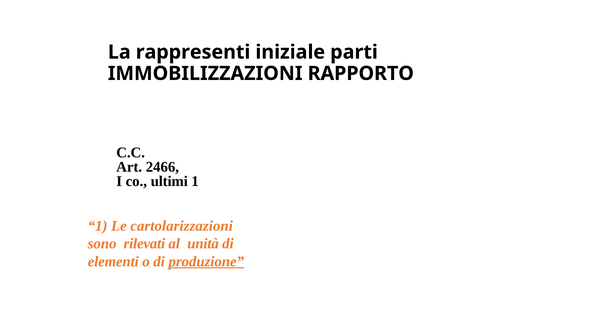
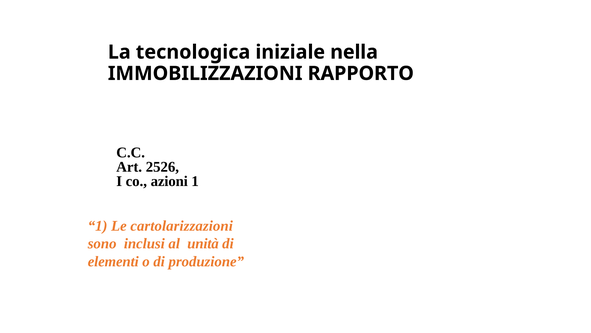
rappresenti: rappresenti -> tecnologica
parti: parti -> nella
2466: 2466 -> 2526
ultimi: ultimi -> azioni
rilevati: rilevati -> inclusi
produzione underline: present -> none
